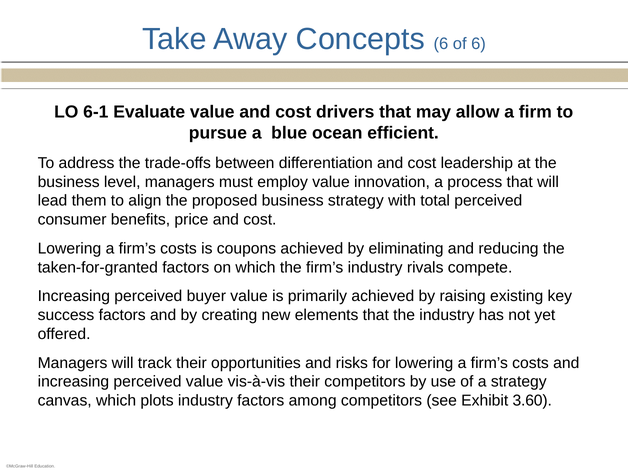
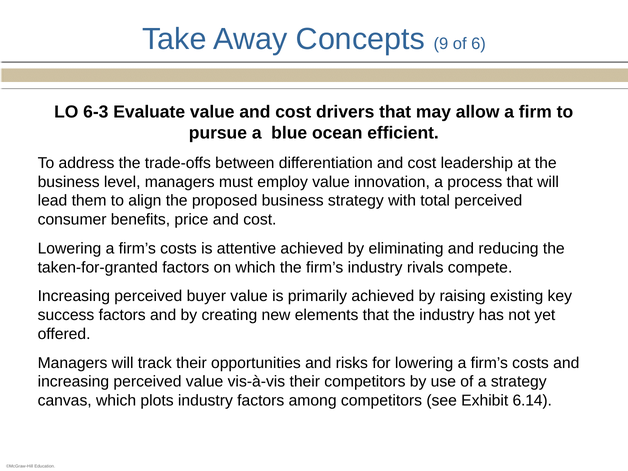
Concepts 6: 6 -> 9
6-1: 6-1 -> 6-3
coupons: coupons -> attentive
3.60: 3.60 -> 6.14
